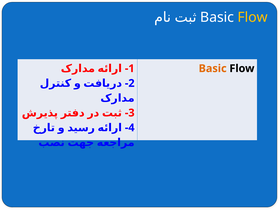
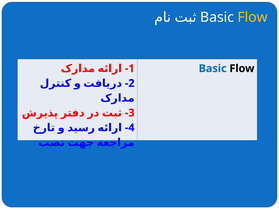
Basic at (213, 68) colour: orange -> blue
